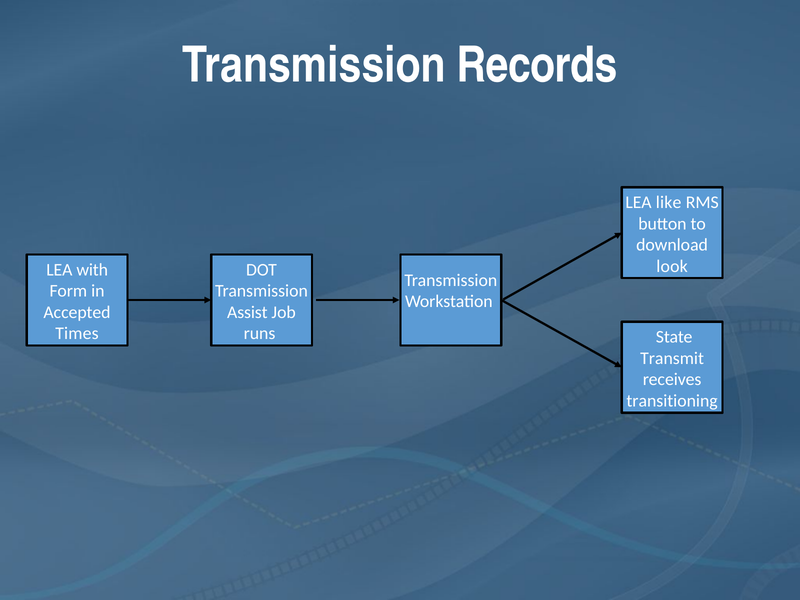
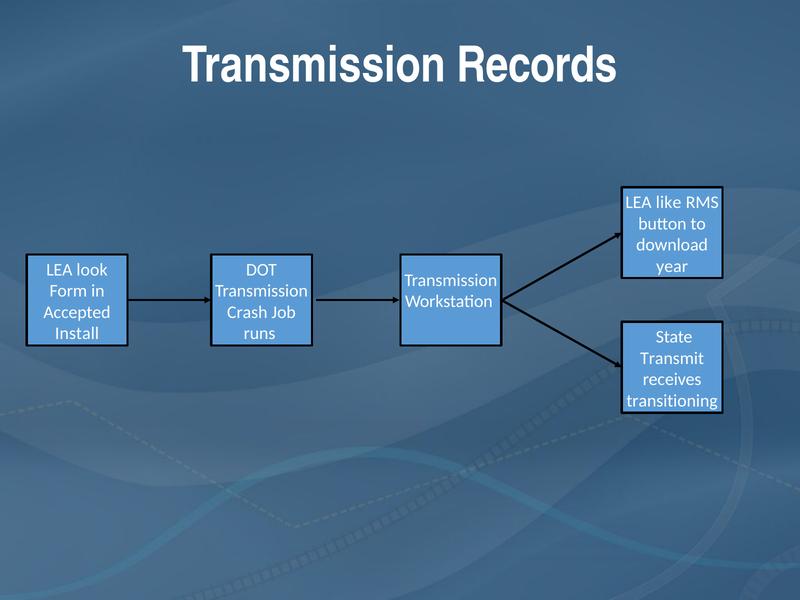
look: look -> year
with: with -> look
Assist: Assist -> Crash
Times: Times -> Install
